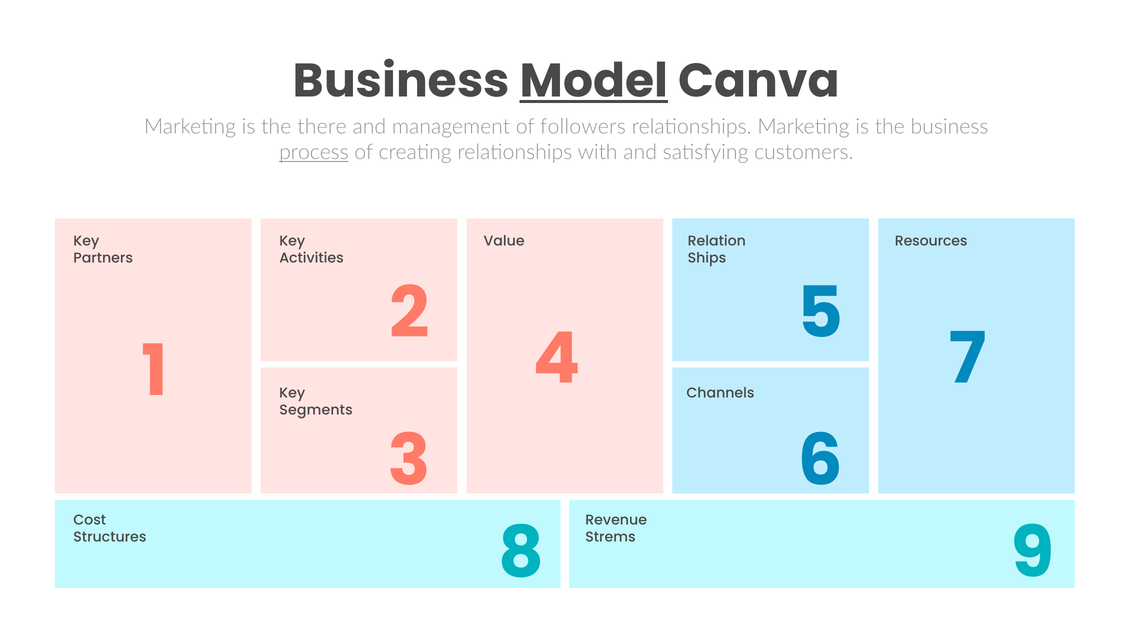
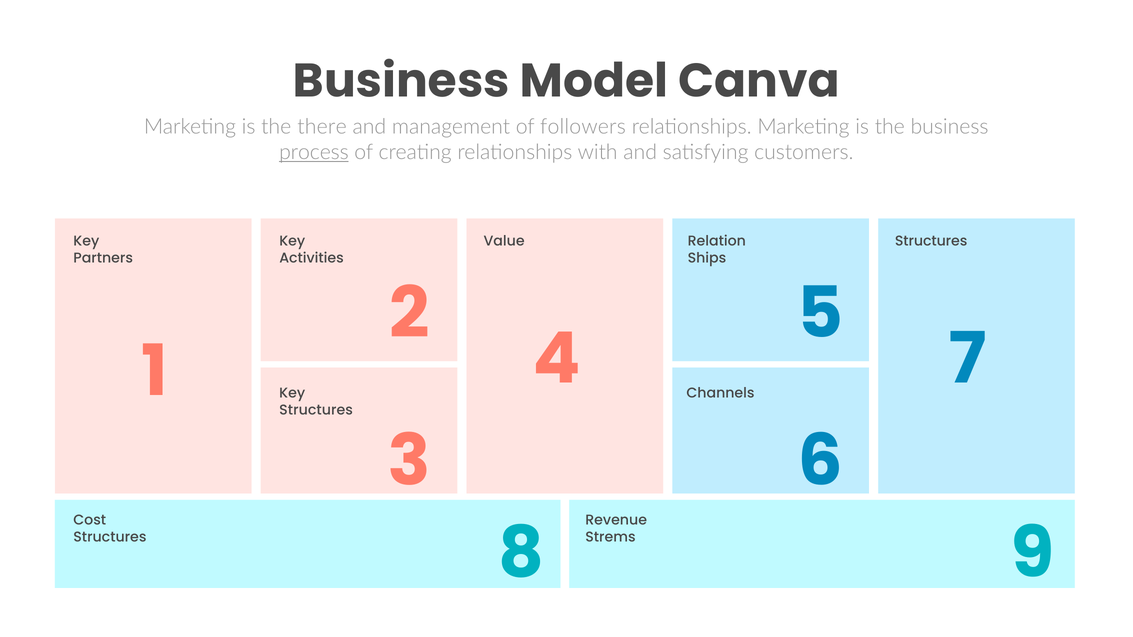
Model underline: present -> none
Resources at (931, 241): Resources -> Structures
Segments at (316, 410): Segments -> Structures
